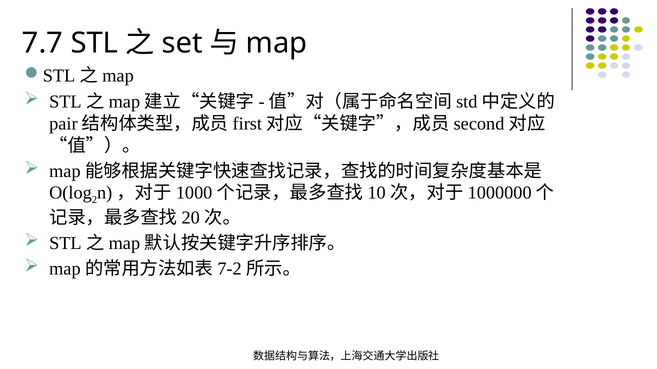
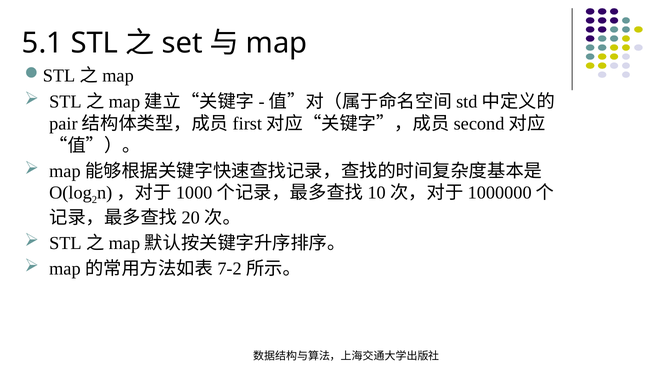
7.7: 7.7 -> 5.1
